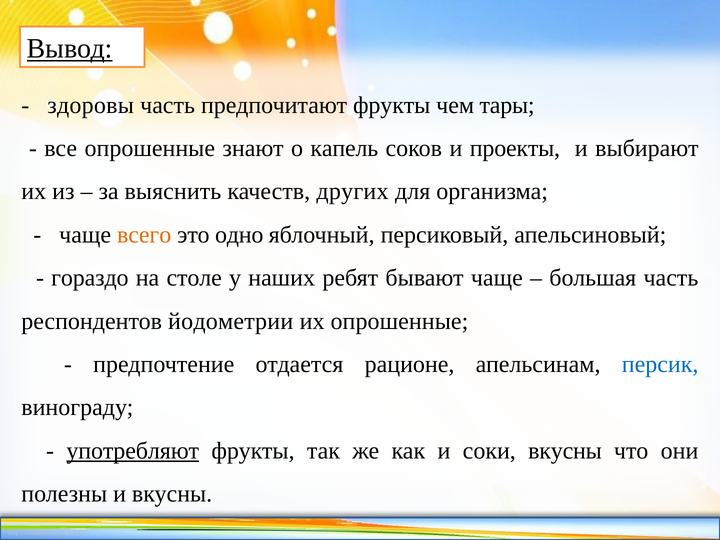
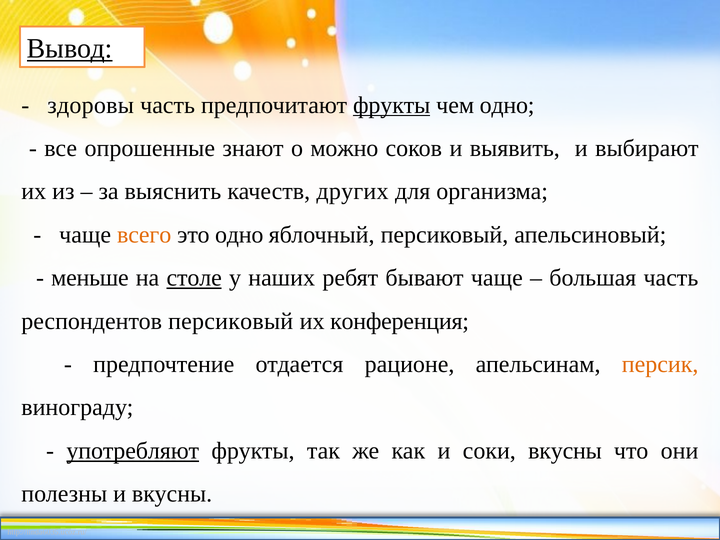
фрукты at (392, 105) underline: none -> present
чем тары: тары -> одно
капель: капель -> можно
проекты: проекты -> выявить
гораздо: гораздо -> меньше
столе underline: none -> present
респондентов йодометрии: йодометрии -> персиковый
их опрошенные: опрошенные -> конференция
персик colour: blue -> orange
